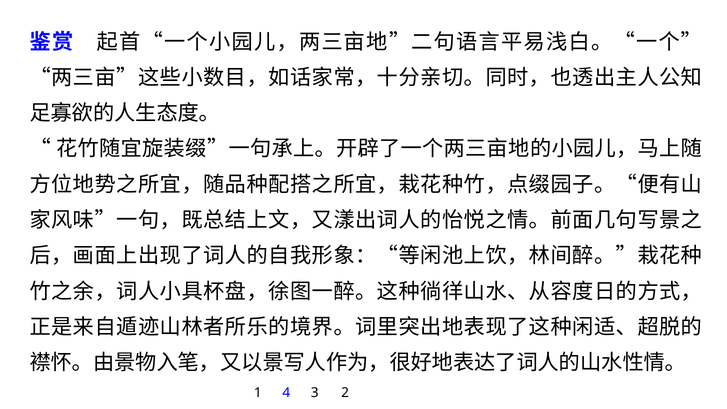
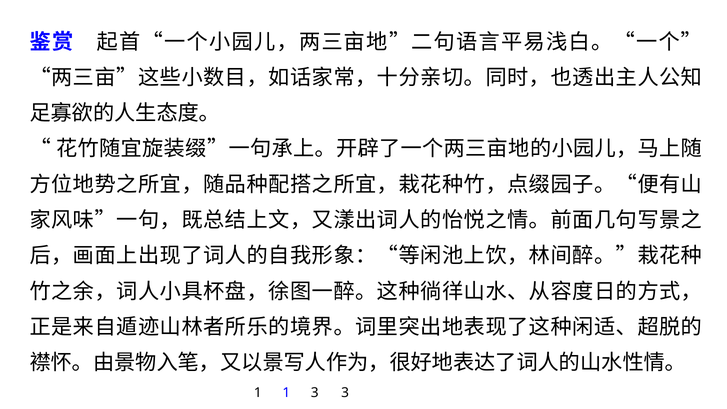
1 4: 4 -> 1
3 2: 2 -> 3
